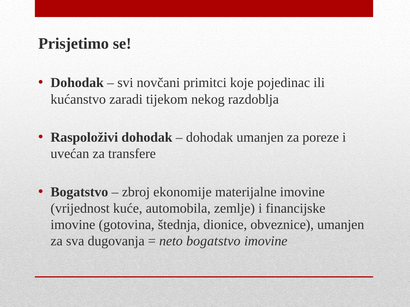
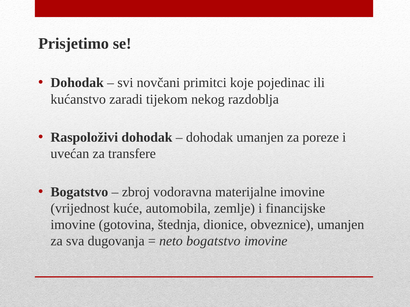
ekonomije: ekonomije -> vodoravna
